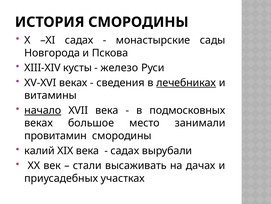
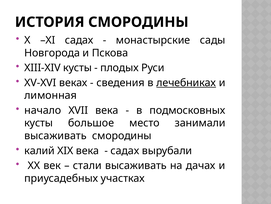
железо: железо -> плодых
витамины: витамины -> лимонная
начало underline: present -> none
веках at (39, 123): веках -> кусты
провитамин at (56, 135): провитамин -> высаживать
